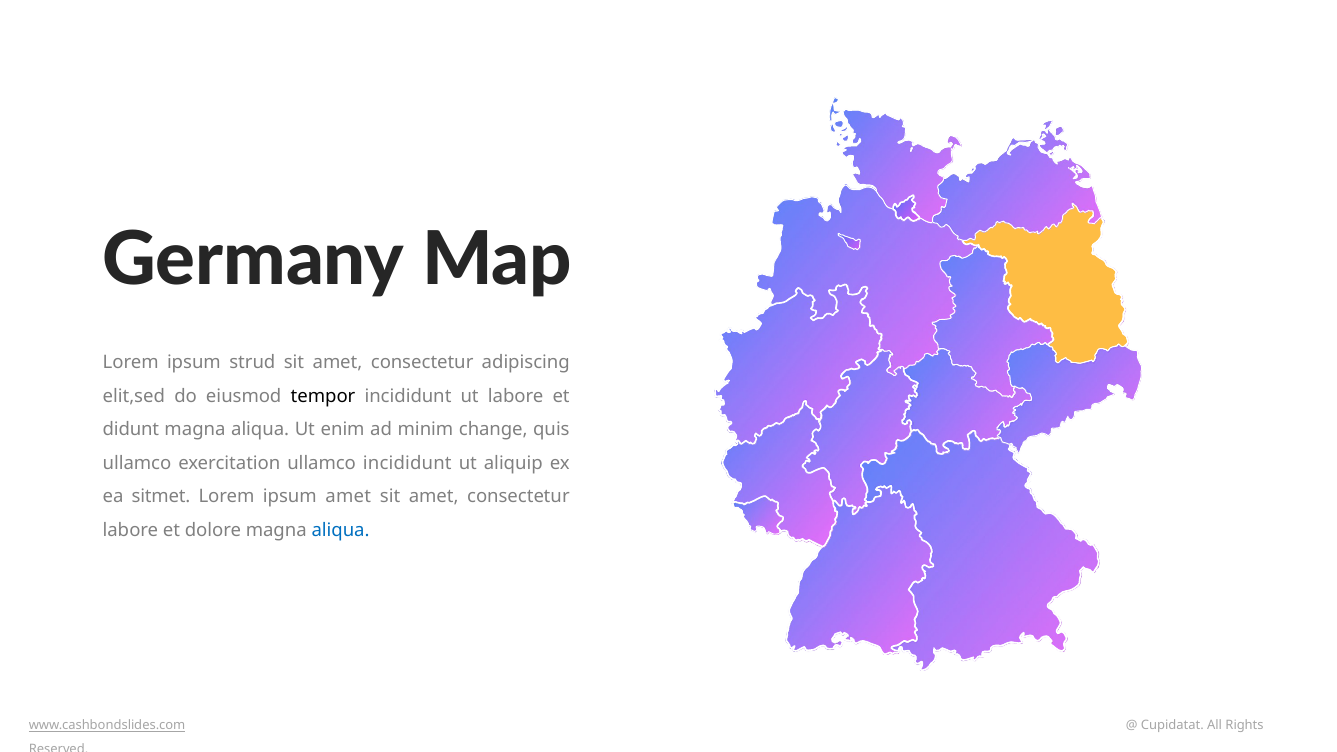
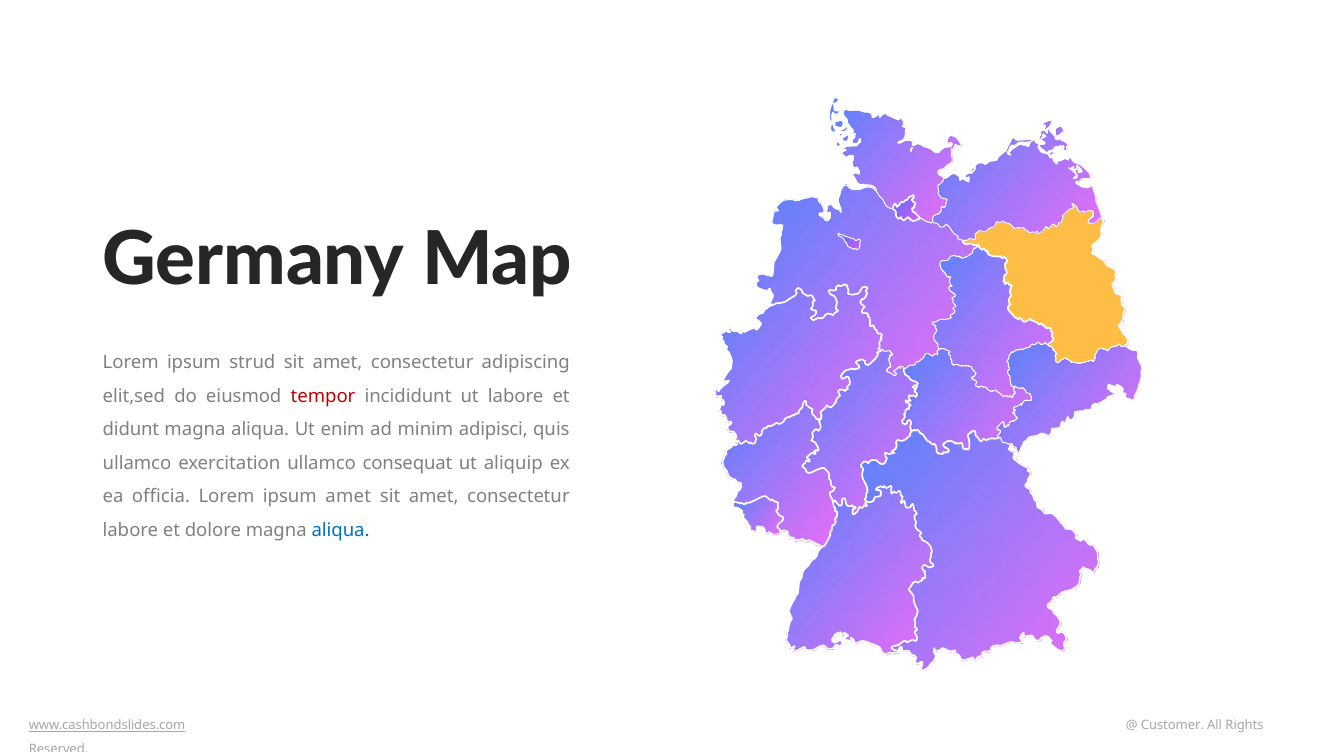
tempor colour: black -> red
change: change -> adipisci
ullamco incididunt: incididunt -> consequat
sitmet: sitmet -> officia
Cupidatat: Cupidatat -> Customer
